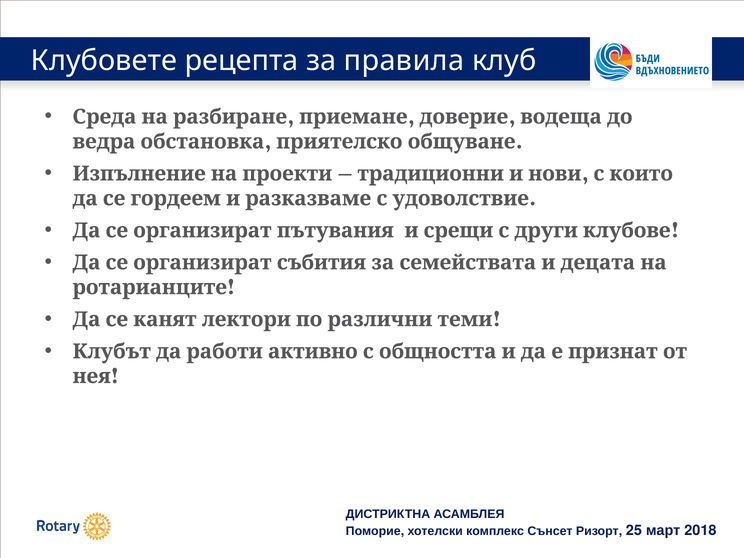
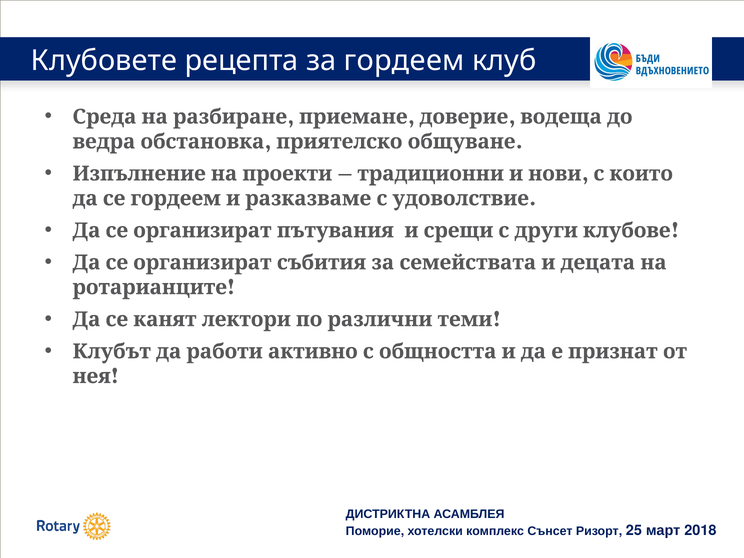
за правила: правила -> гордеем
